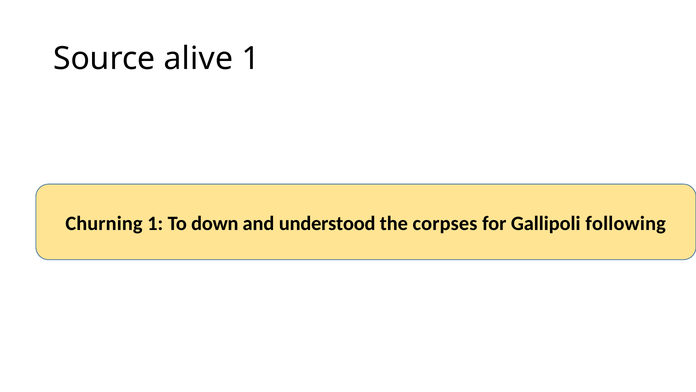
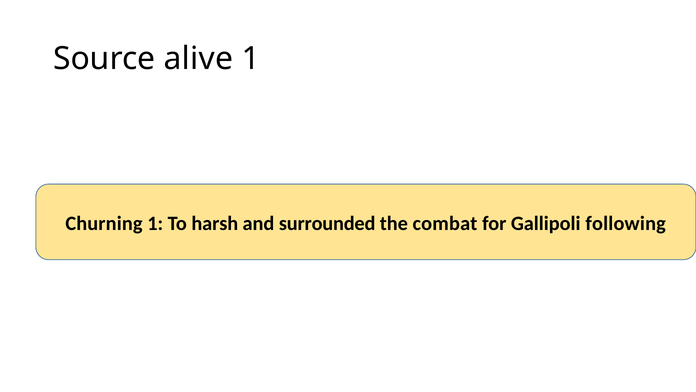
down: down -> harsh
understood: understood -> surrounded
corpses: corpses -> combat
